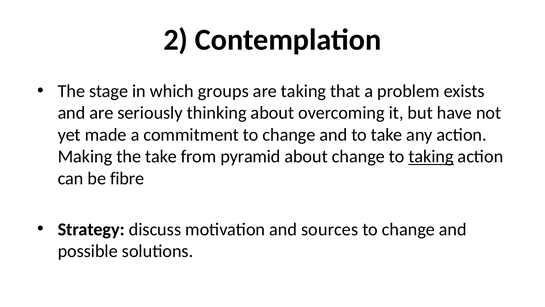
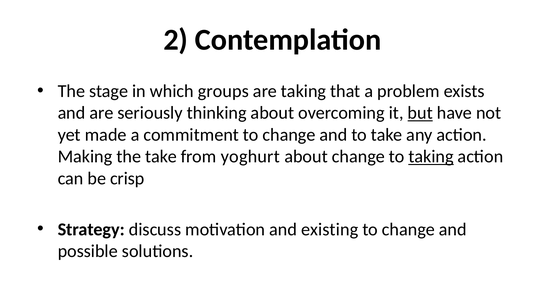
but underline: none -> present
pyramid: pyramid -> yoghurt
fibre: fibre -> crisp
sources: sources -> existing
